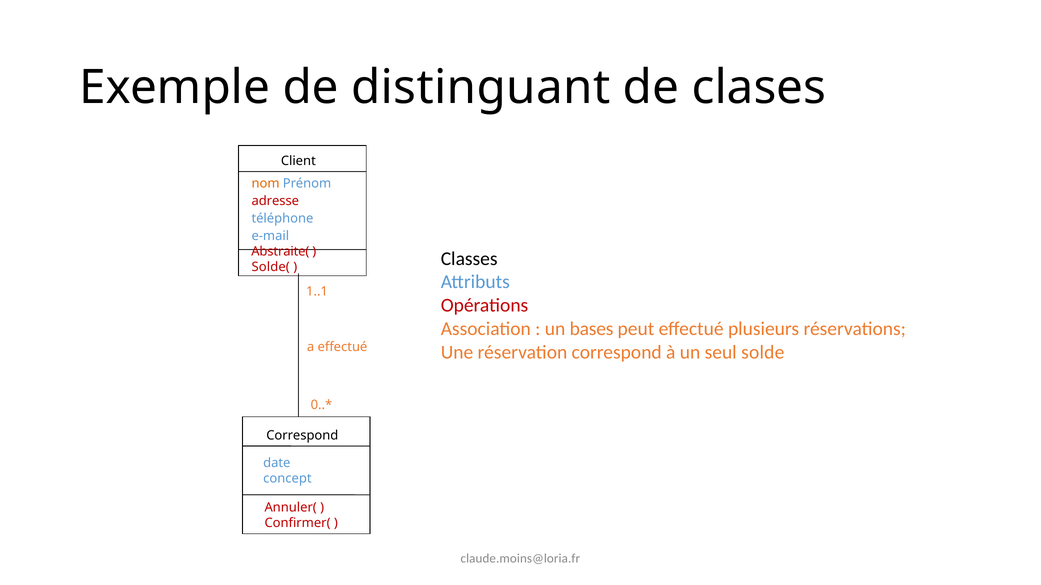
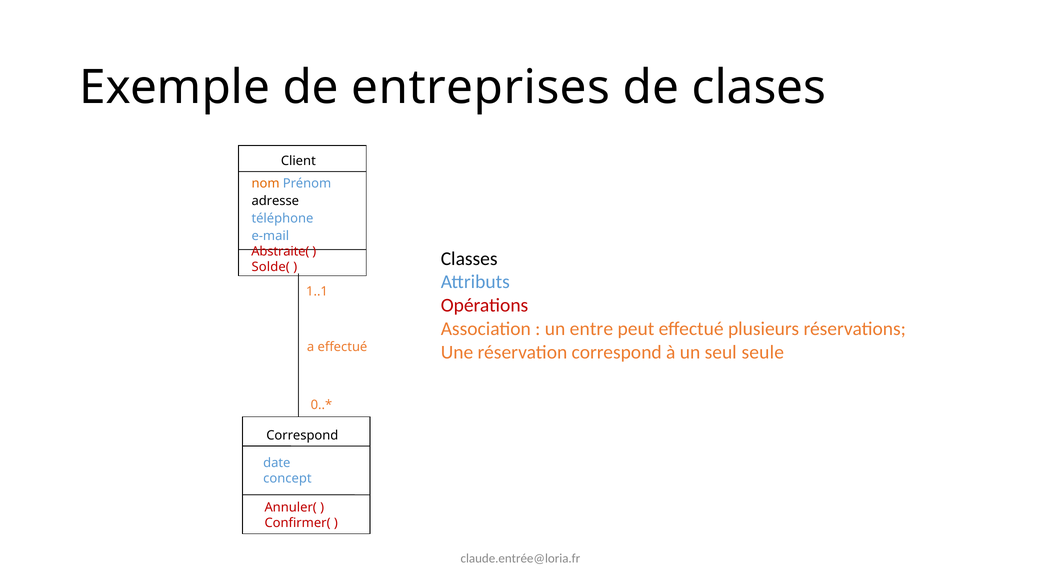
distinguant: distinguant -> entreprises
adresse colour: red -> black
bases: bases -> entre
solde: solde -> seule
claude.moins@loria.fr: claude.moins@loria.fr -> claude.entrée@loria.fr
